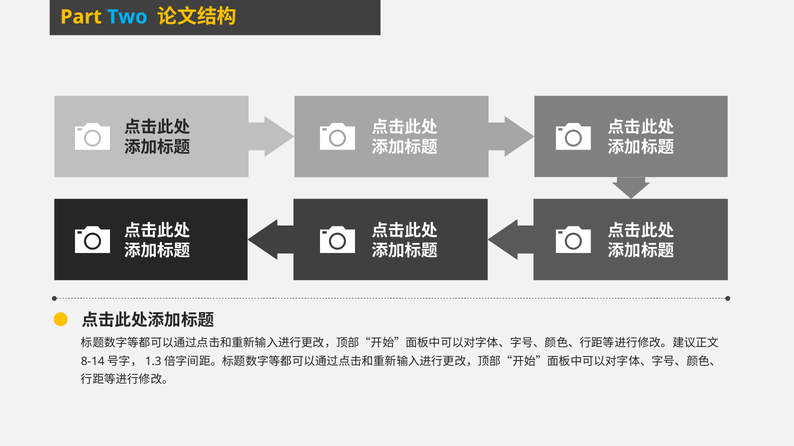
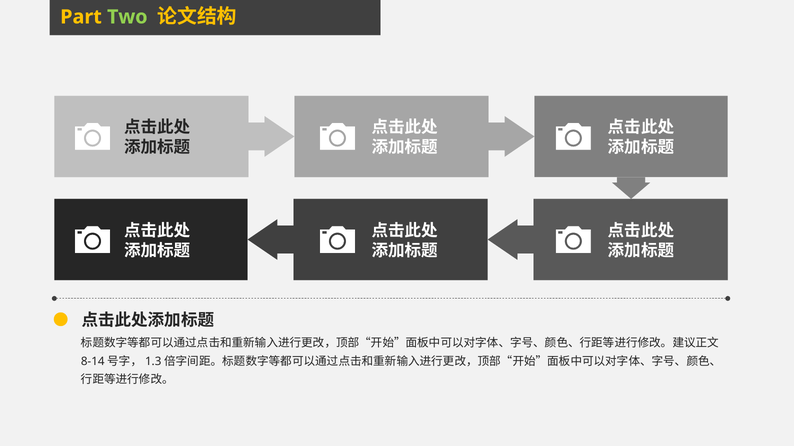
Two colour: light blue -> light green
